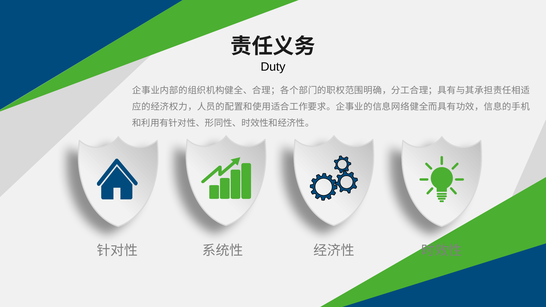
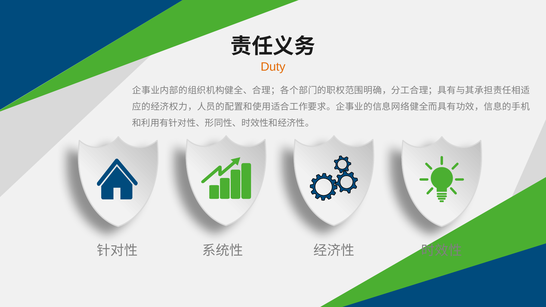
Duty colour: black -> orange
